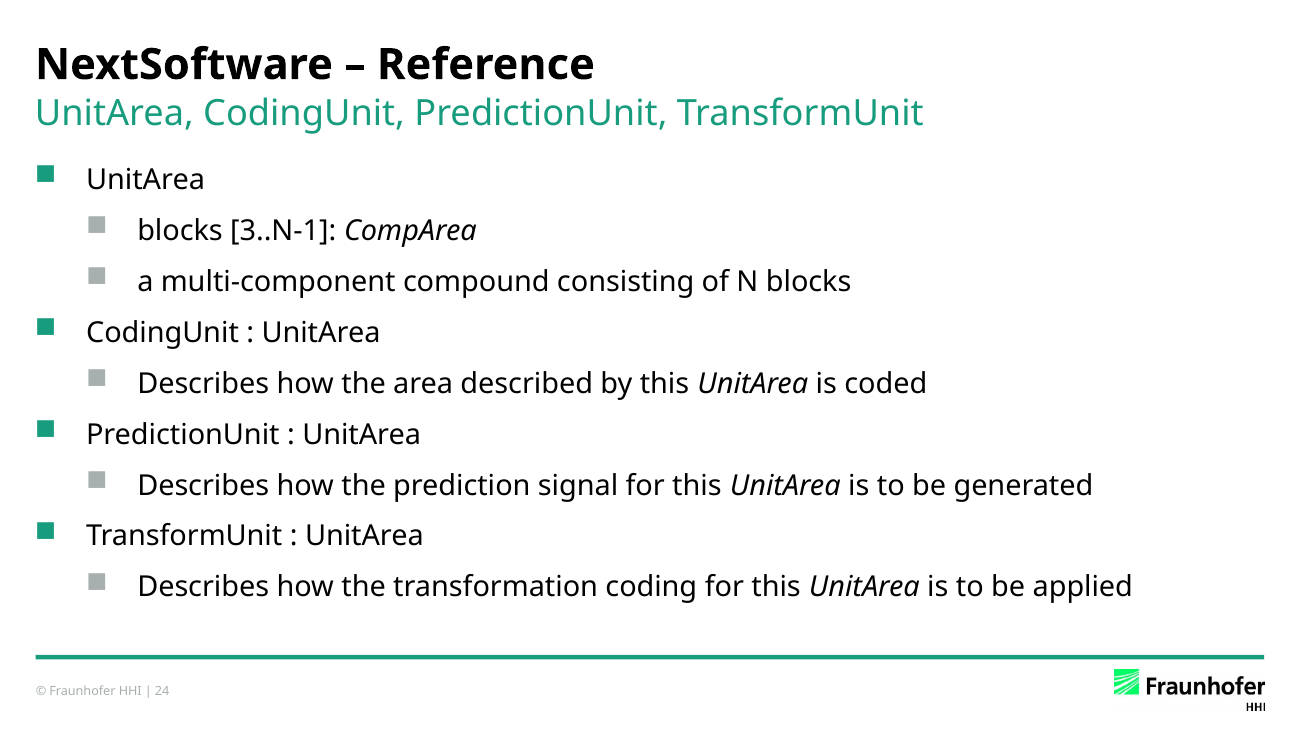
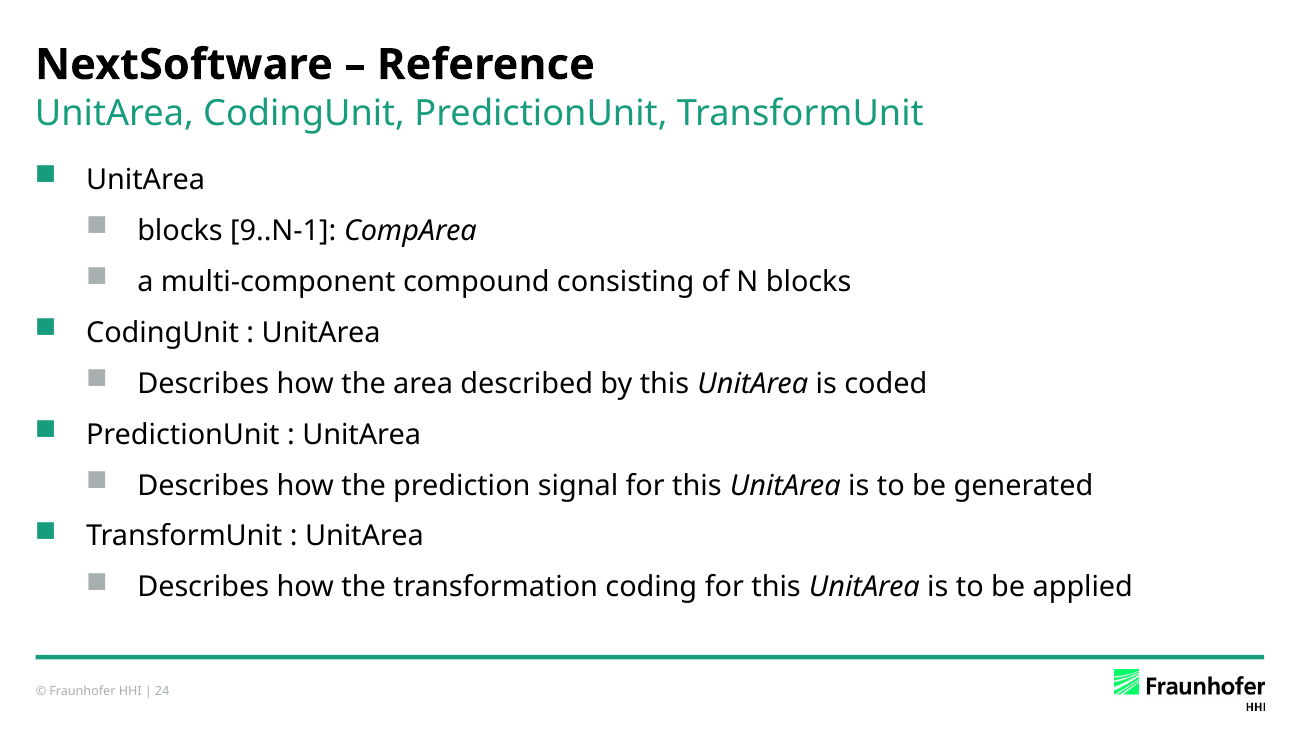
3..N-1: 3..N-1 -> 9..N-1
